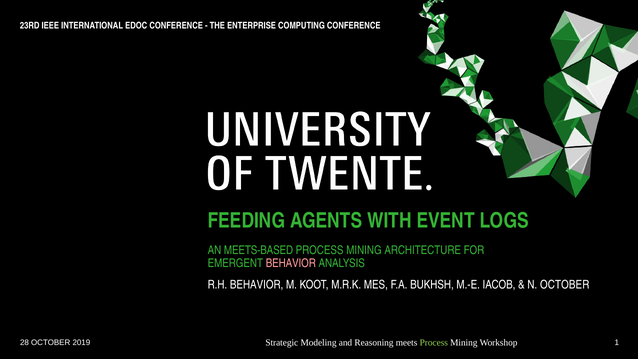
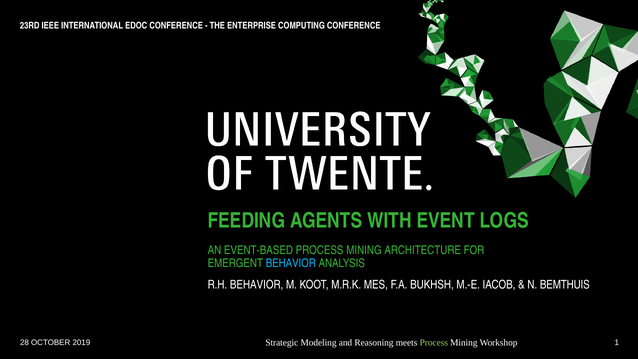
MEETS-BASED: MEETS-BASED -> EVENT-BASED
BEHAVIOR at (291, 263) colour: pink -> light blue
N OCTOBER: OCTOBER -> BEMTHUIS
